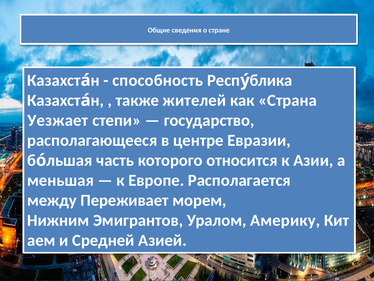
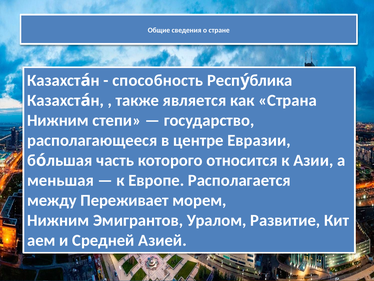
жителей: жителей -> является
Уезжает at (58, 120): Уезжает -> Нижним
Америку: Америку -> Развитие
